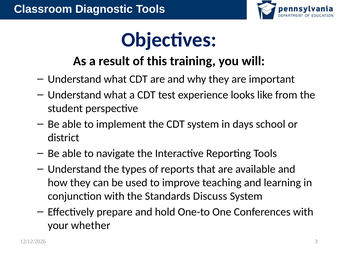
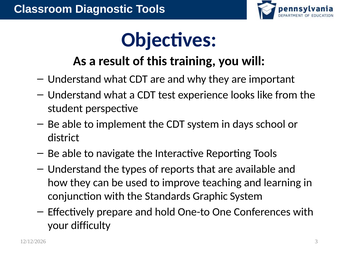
Discuss: Discuss -> Graphic
whether: whether -> difficulty
